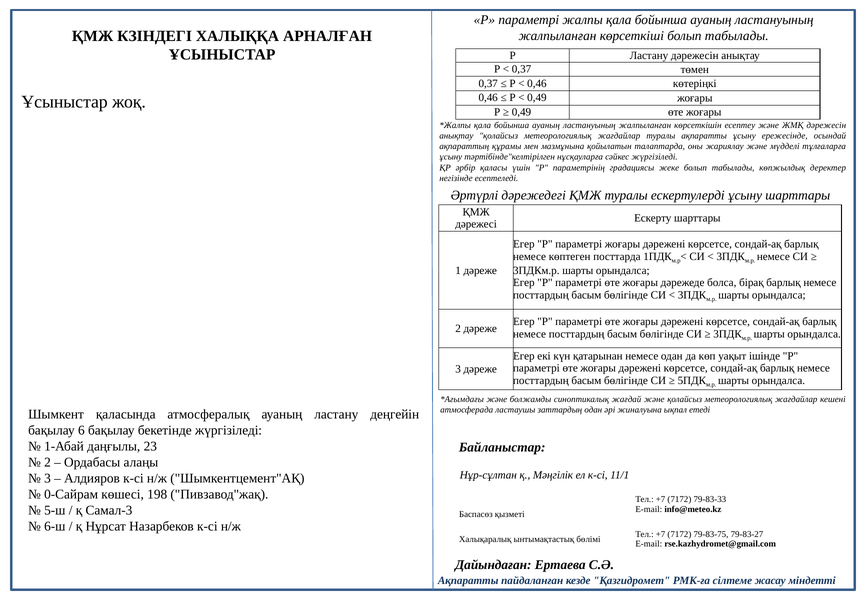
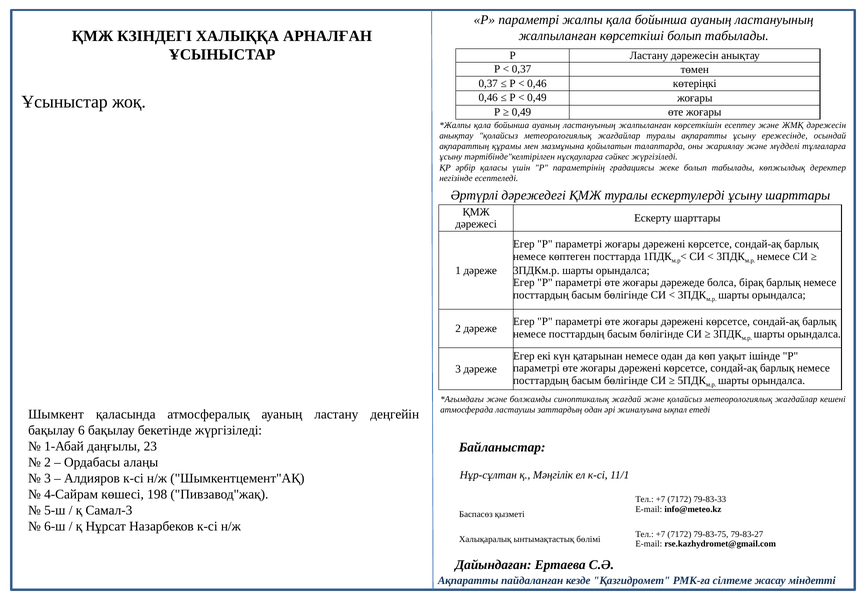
0-Сайрам: 0-Сайрам -> 4-Сайрам
